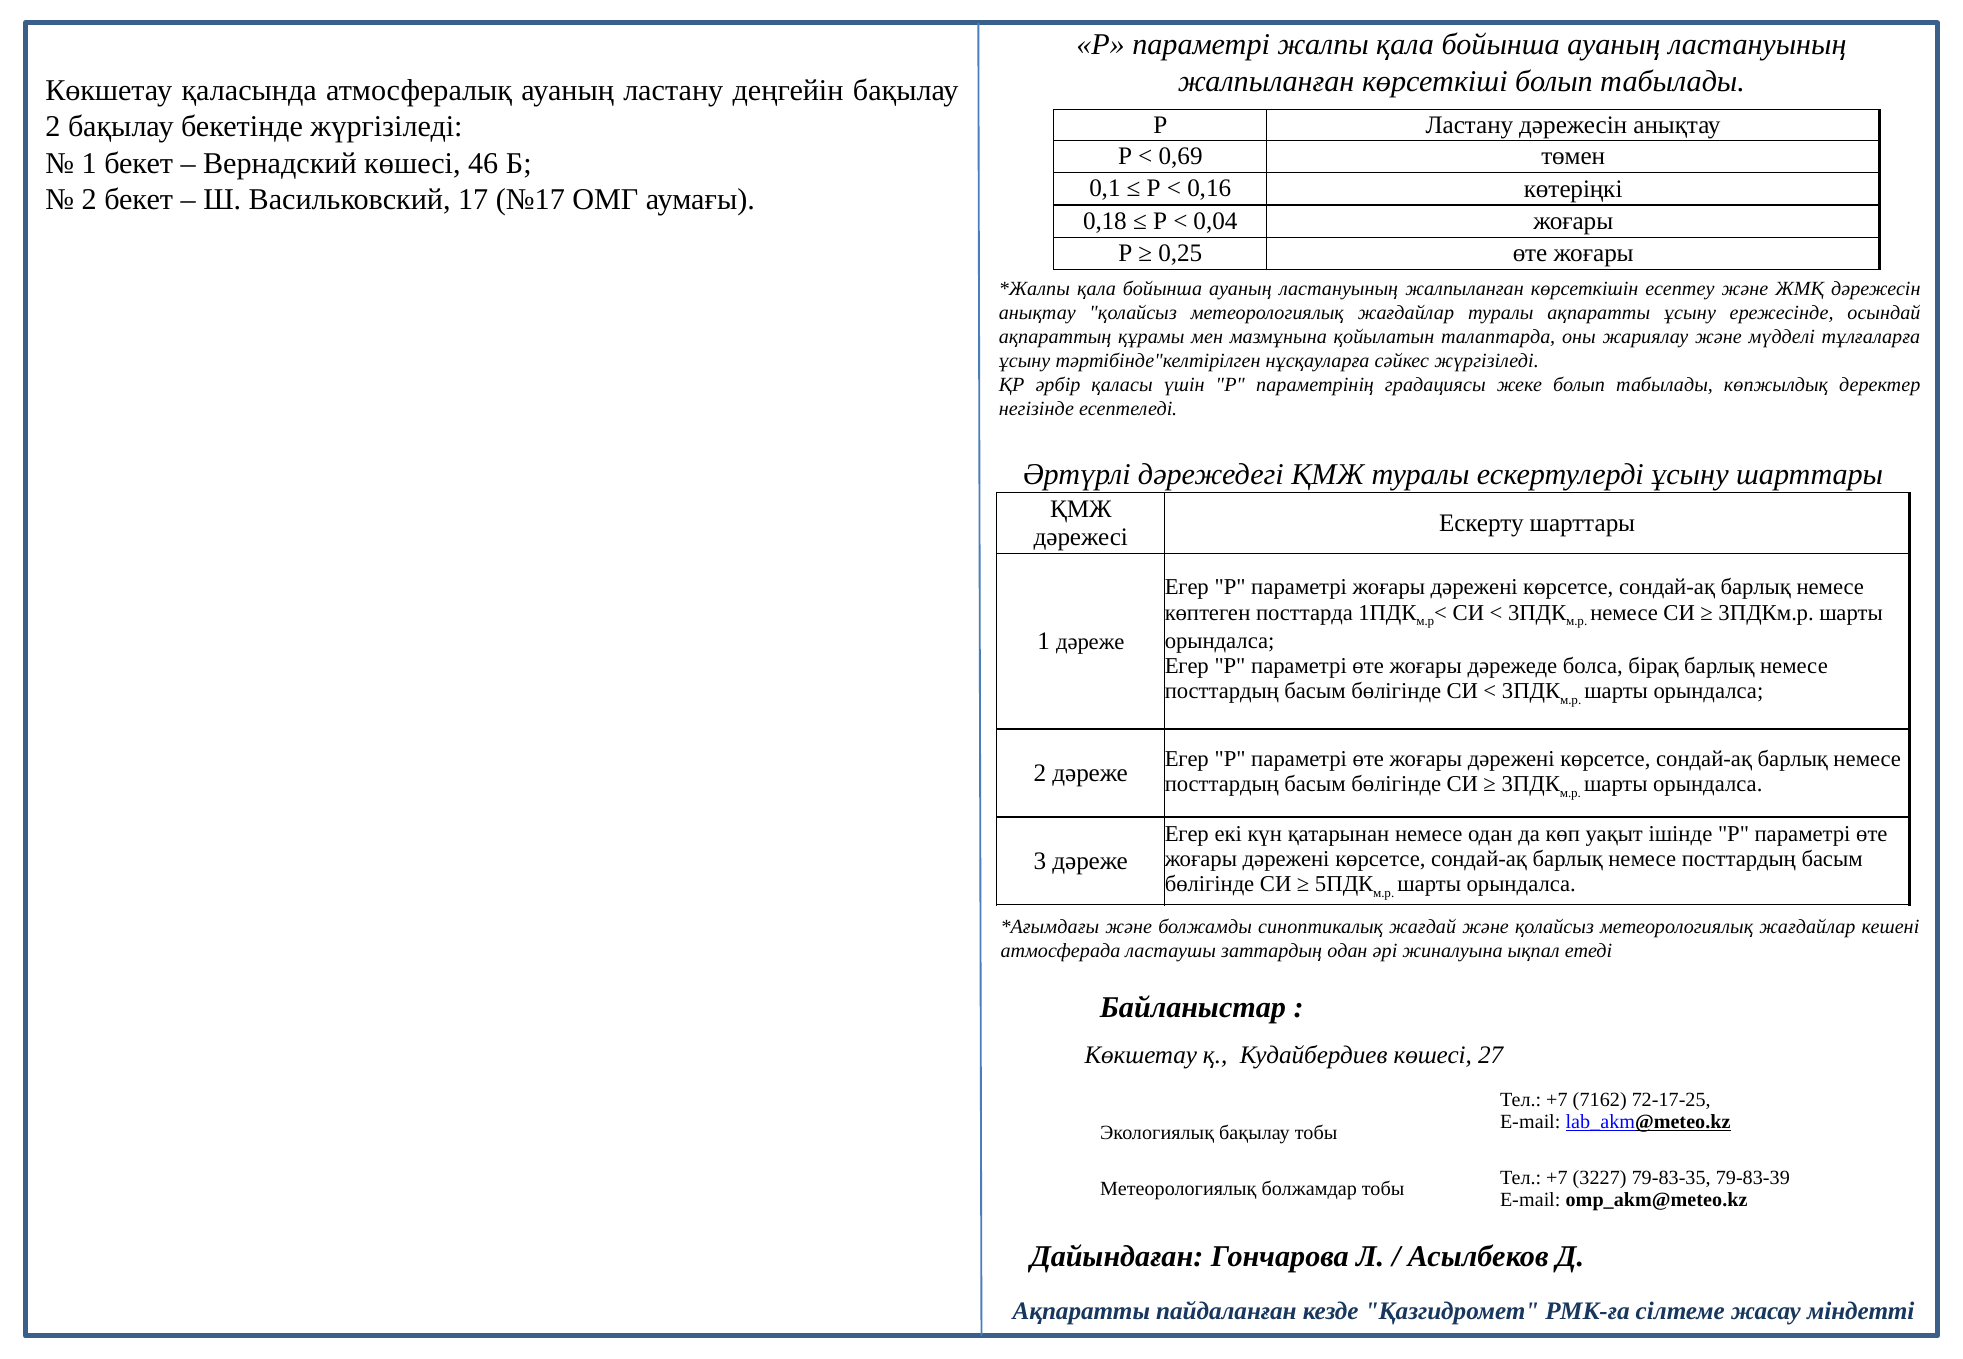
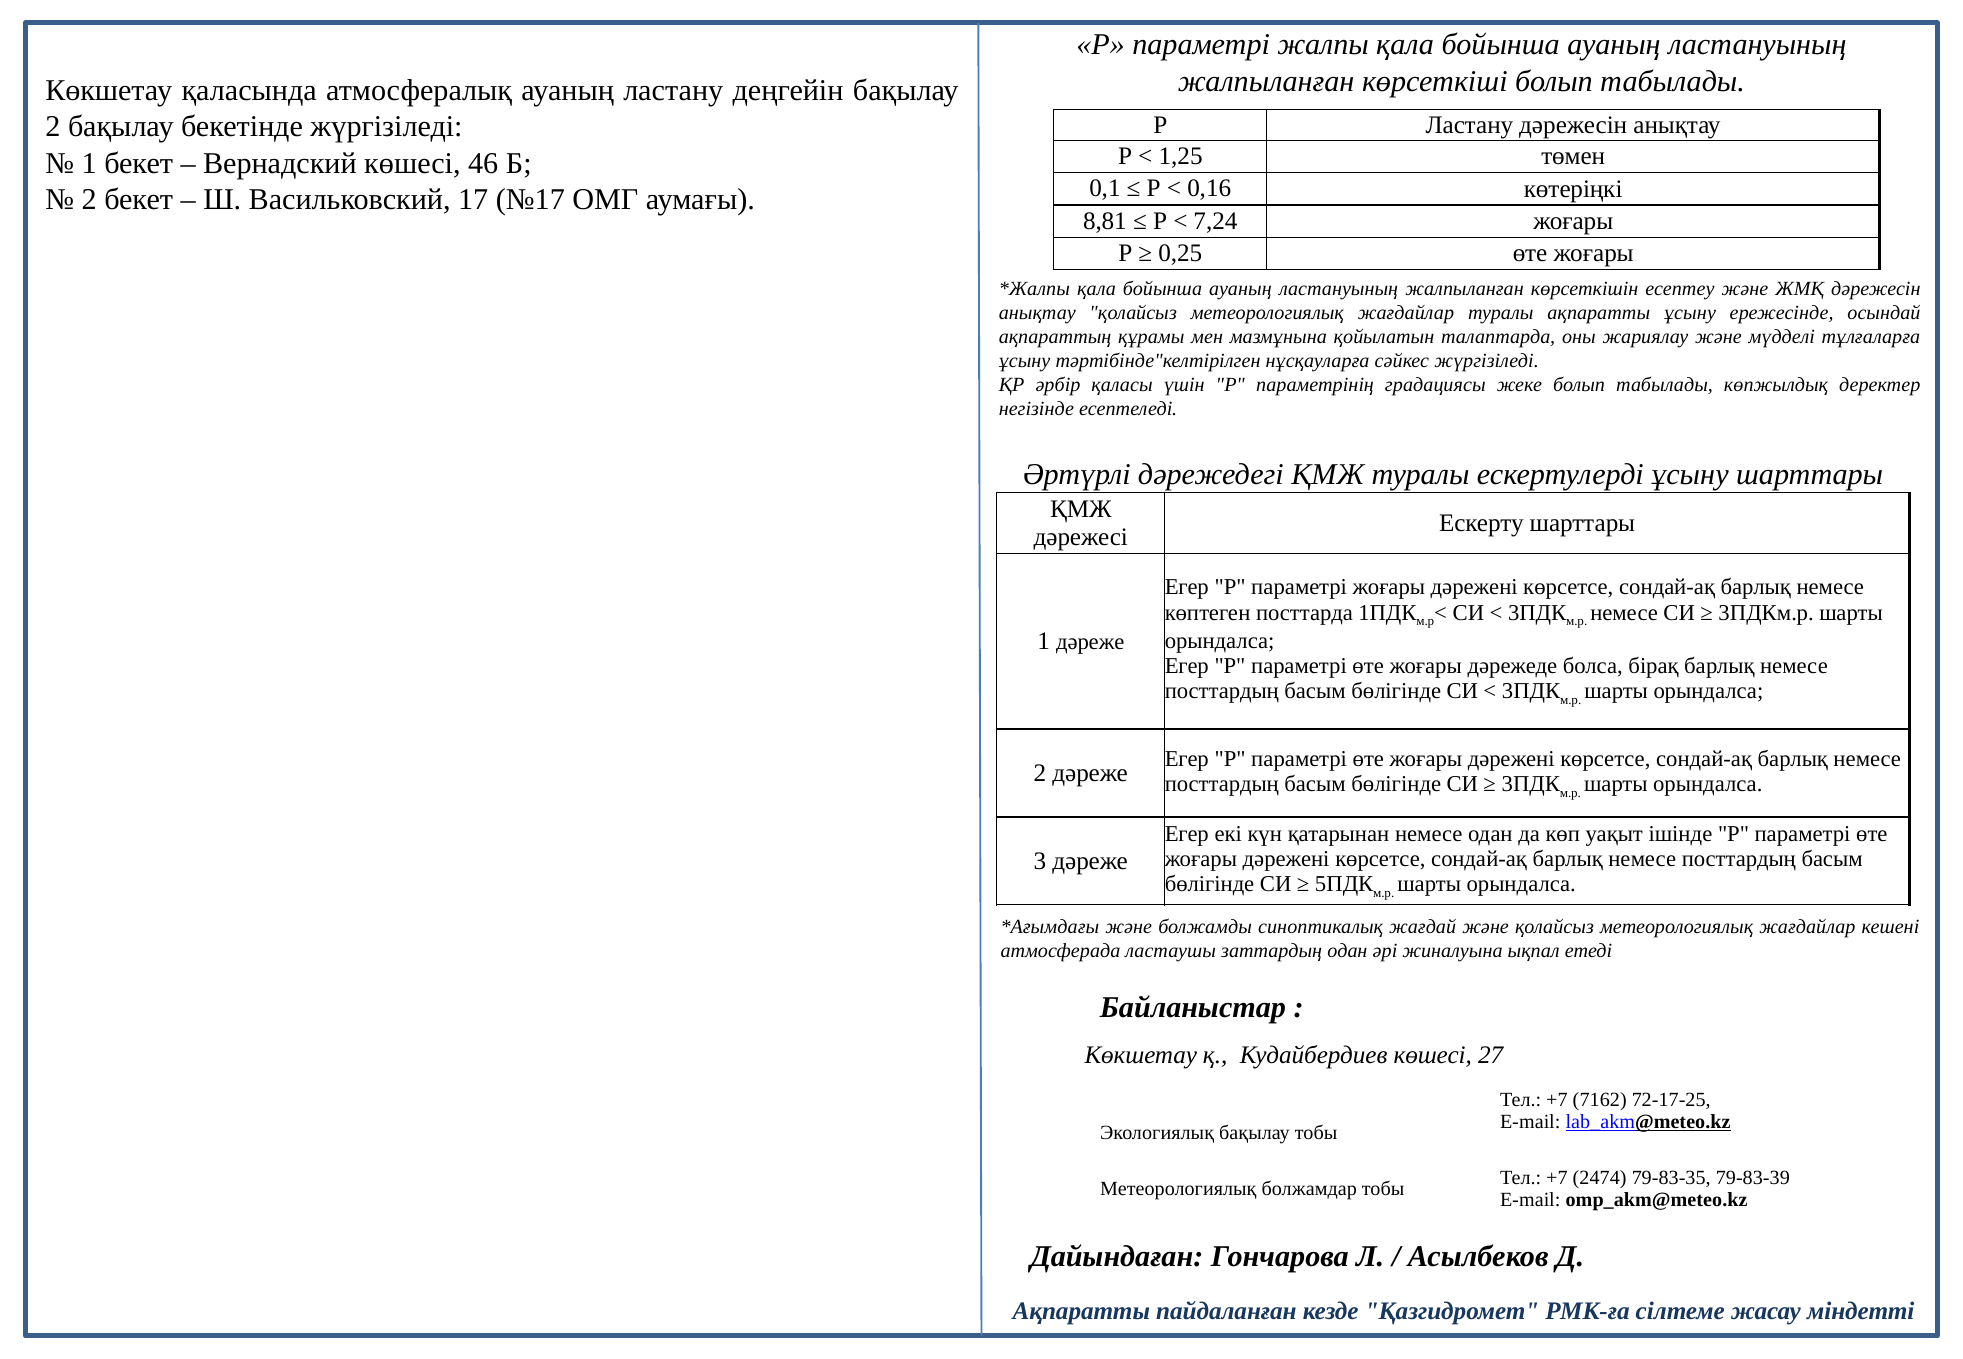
0,69: 0,69 -> 1,25
0,18: 0,18 -> 8,81
0,04: 0,04 -> 7,24
3227: 3227 -> 2474
